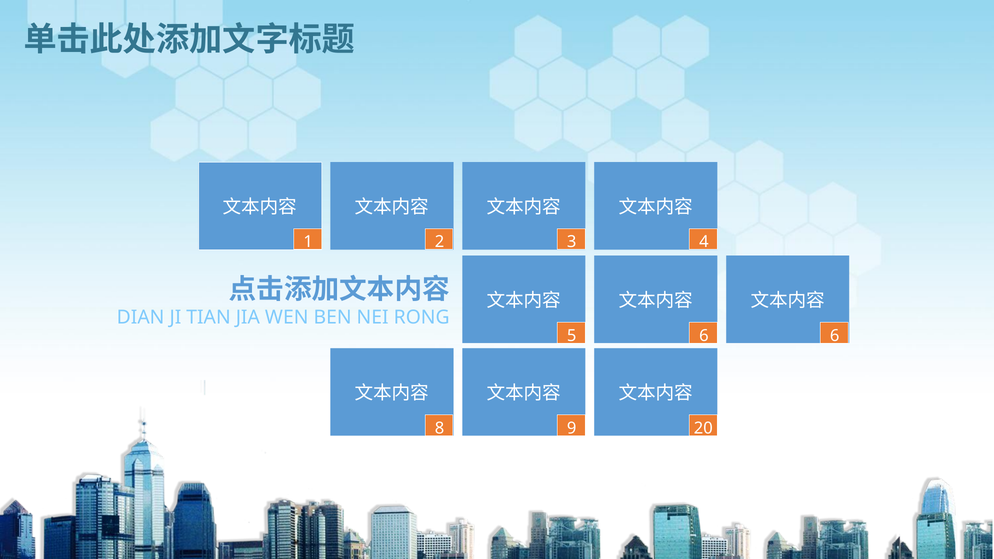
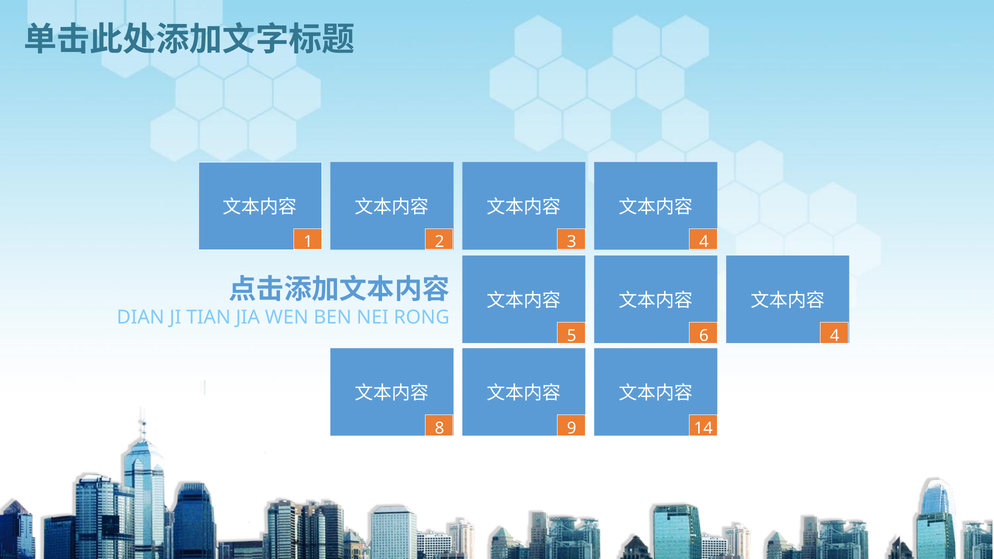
6 6: 6 -> 4
20: 20 -> 14
